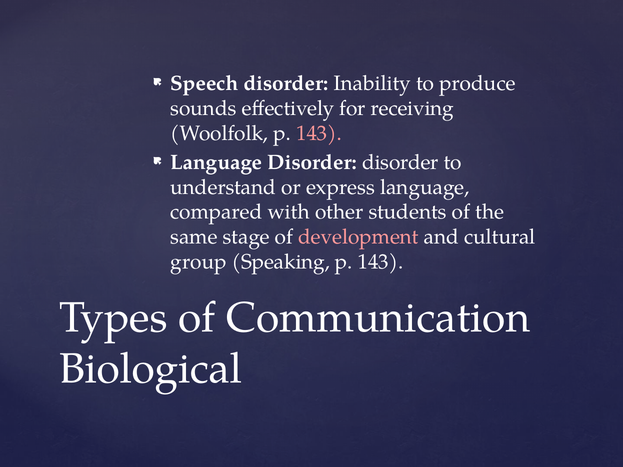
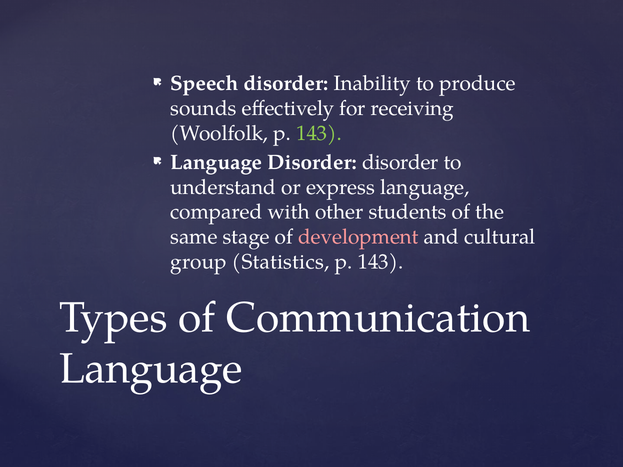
143 at (319, 133) colour: pink -> light green
Speaking: Speaking -> Statistics
Biological at (151, 369): Biological -> Language
